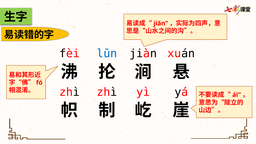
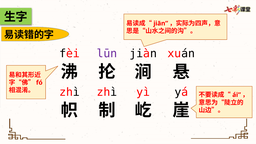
lūn colour: blue -> purple
